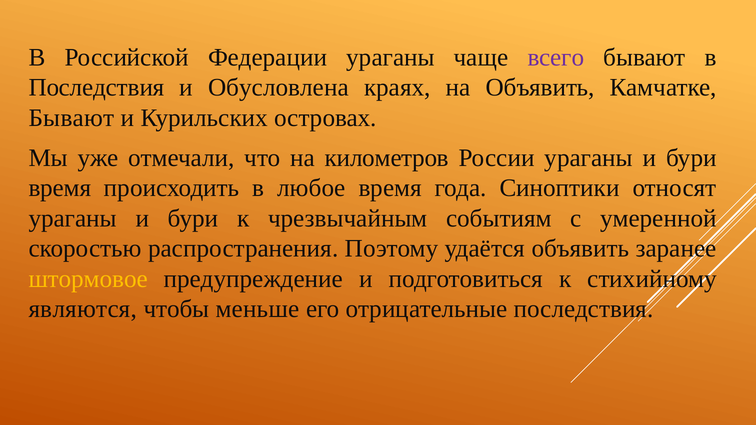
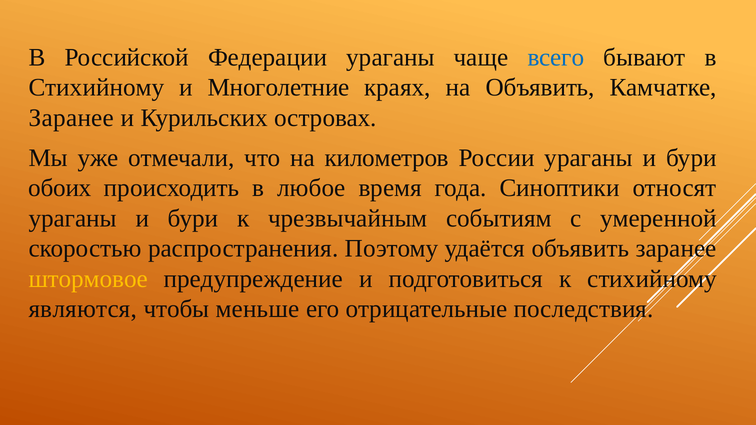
всего colour: purple -> blue
Последствия at (96, 88): Последствия -> Стихийному
Обусловлена: Обусловлена -> Многолетние
Бывают at (71, 118): Бывают -> Заранее
время at (60, 188): время -> обоих
